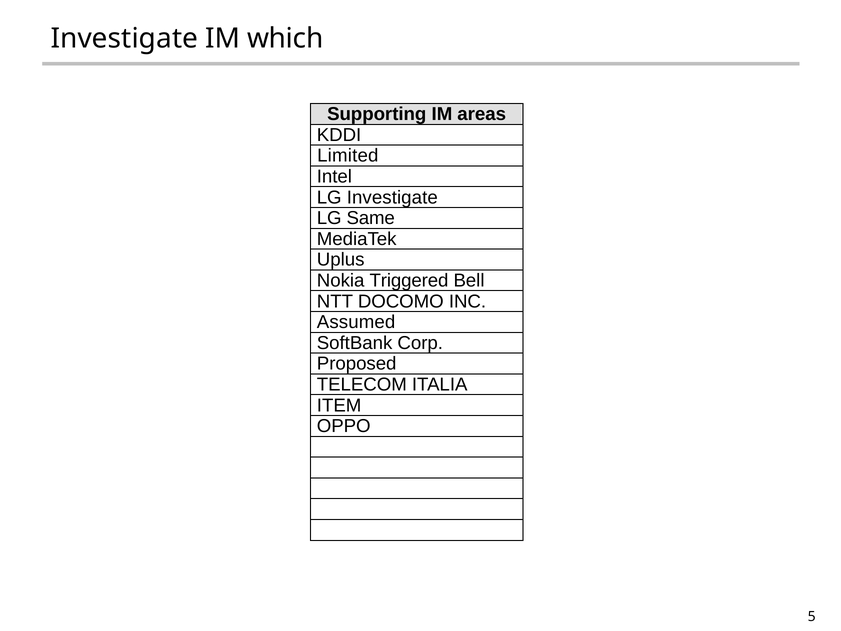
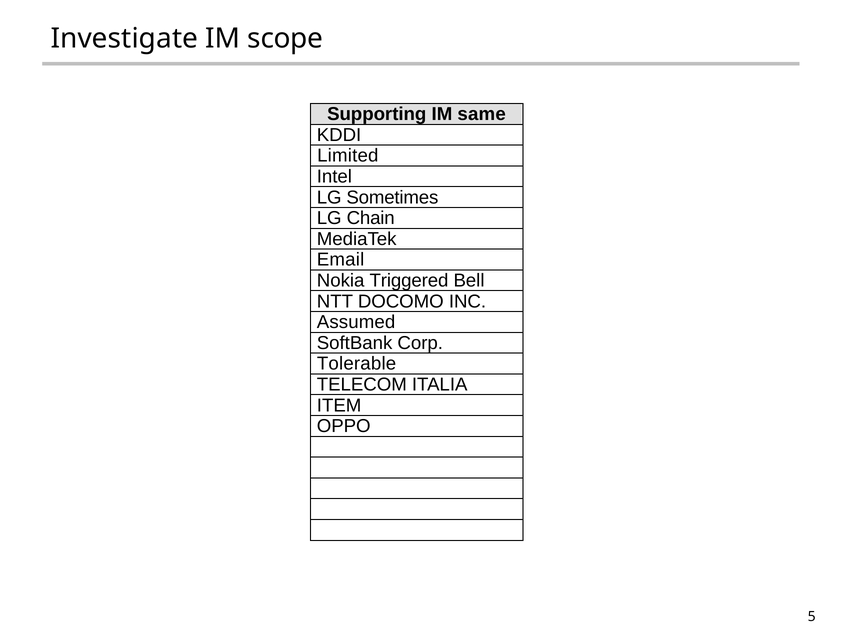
which: which -> scope
areas: areas -> same
LG Investigate: Investigate -> Sometimes
Same: Same -> Chain
Uplus: Uplus -> Email
Proposed: Proposed -> Tolerable
